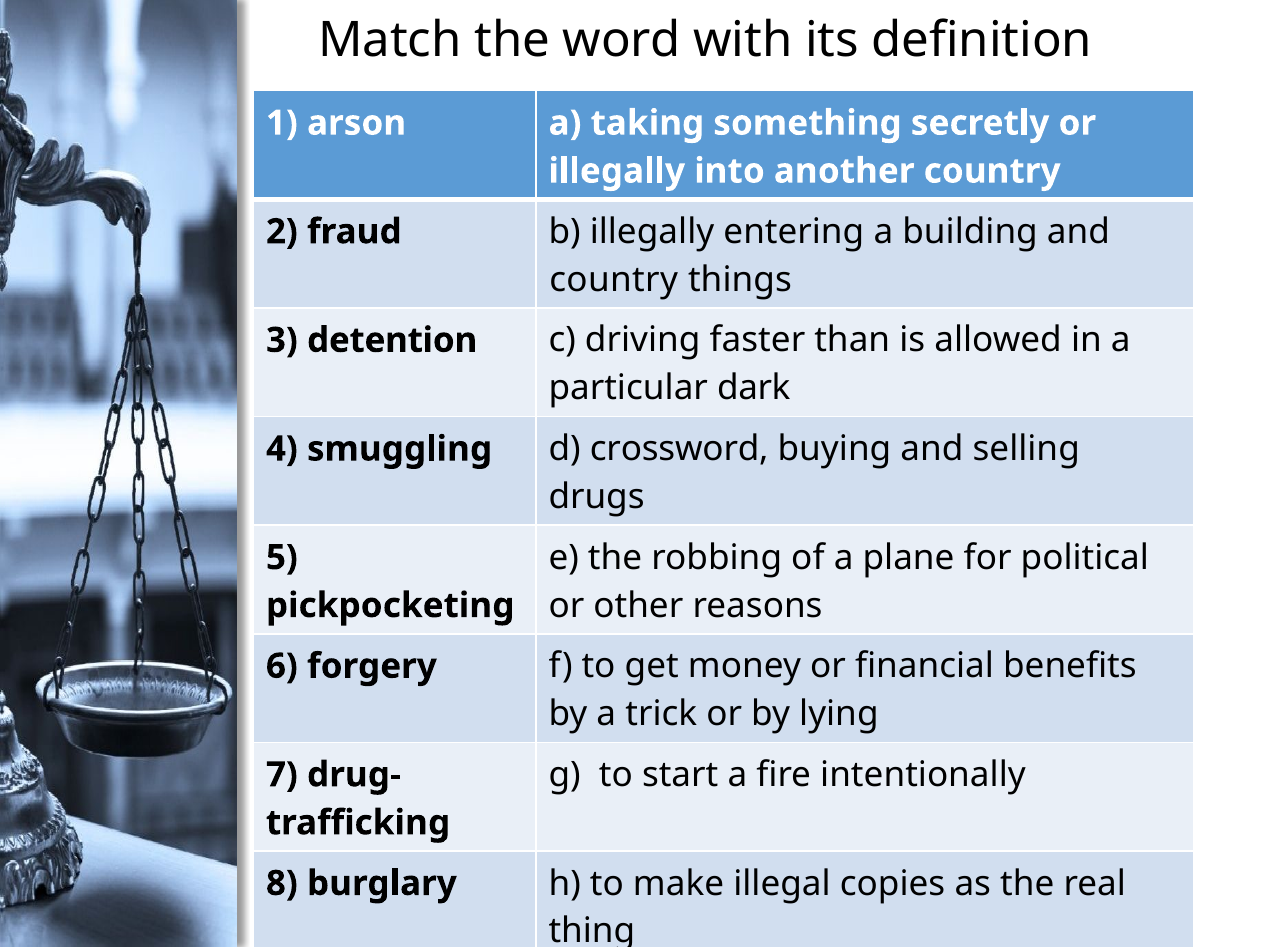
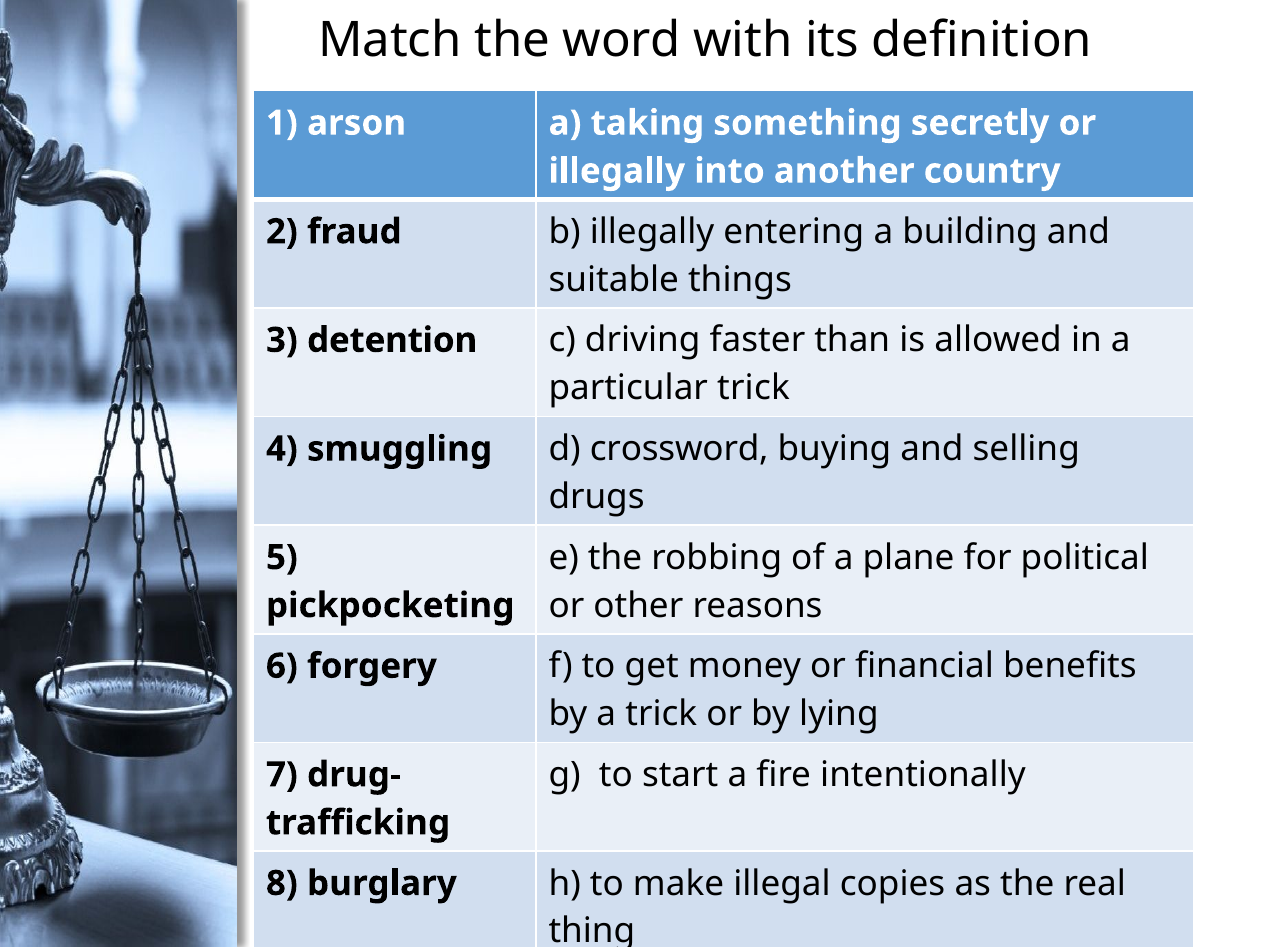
country at (614, 280): country -> suitable
particular dark: dark -> trick
